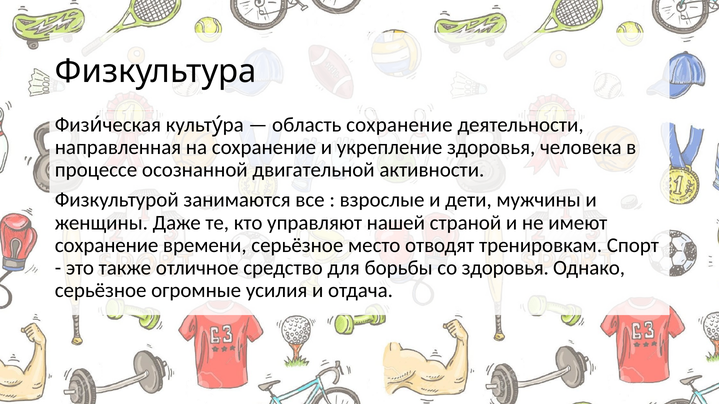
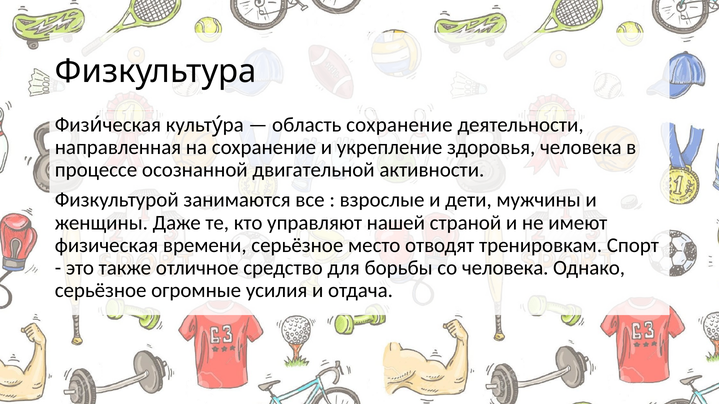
сохранение at (107, 246): сохранение -> физическая
со здоровья: здоровья -> человека
